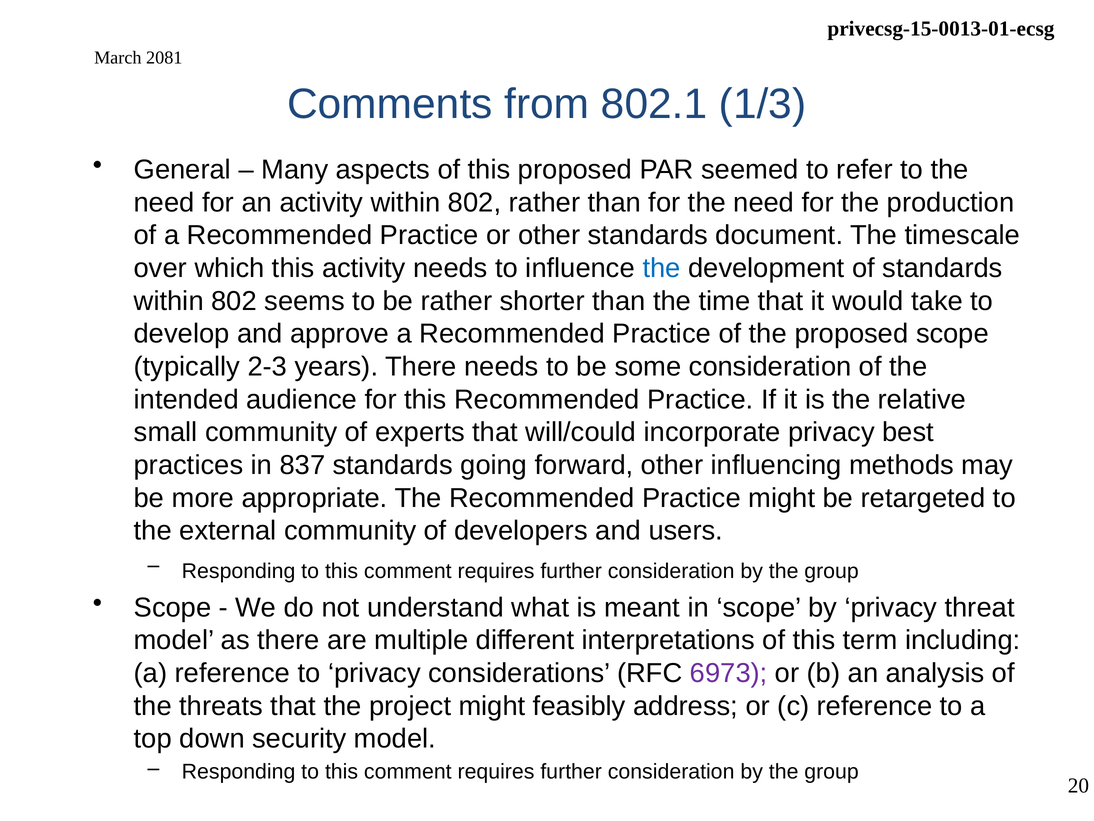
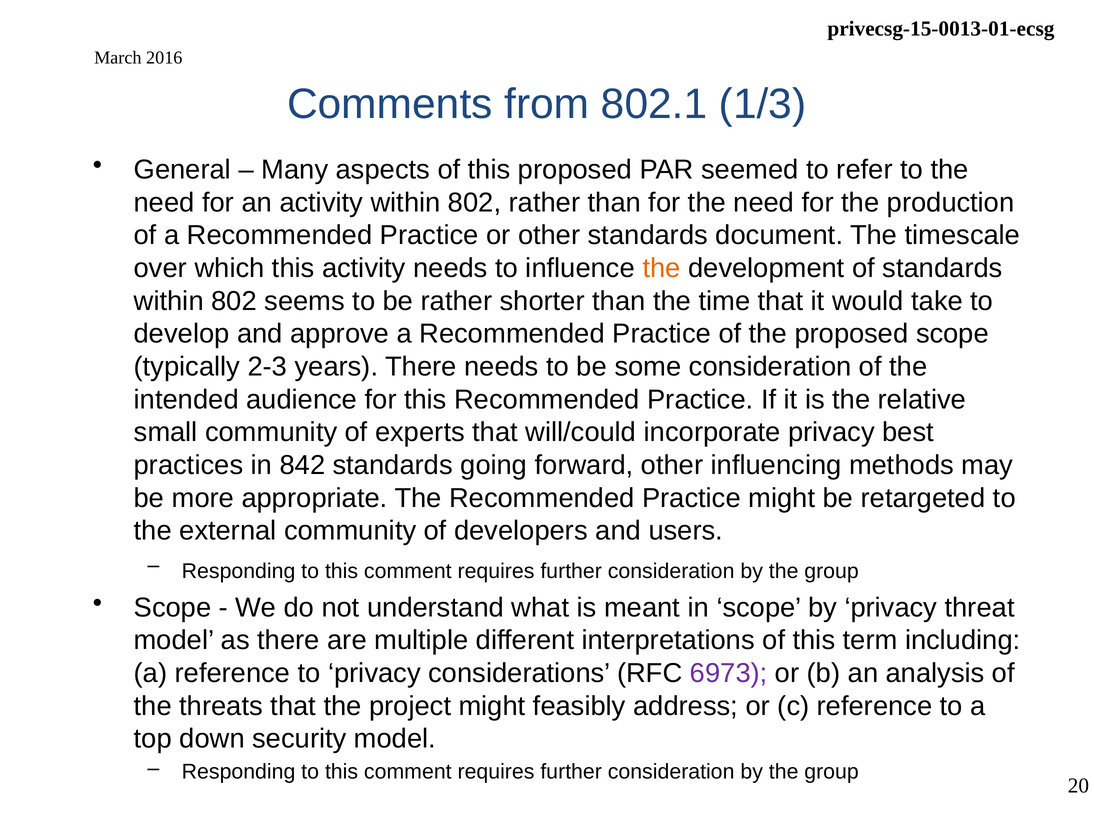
2081: 2081 -> 2016
the at (662, 268) colour: blue -> orange
837: 837 -> 842
